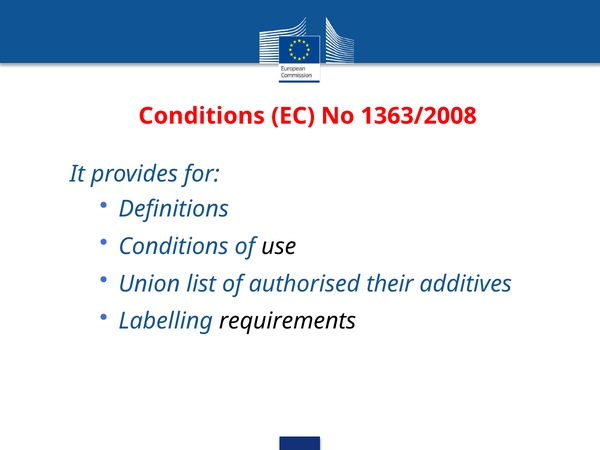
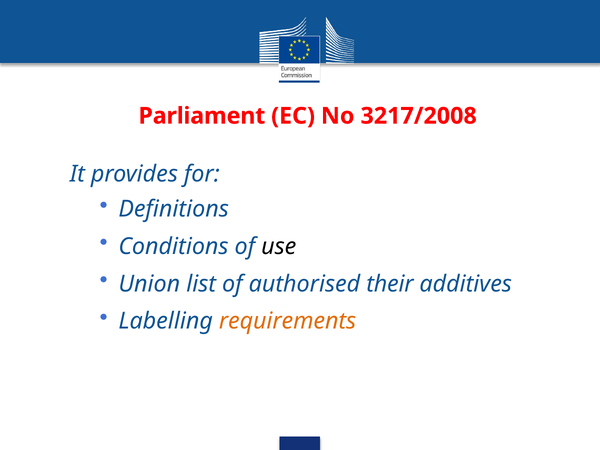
Conditions at (202, 116): Conditions -> Parliament
1363/2008: 1363/2008 -> 3217/2008
requirements colour: black -> orange
